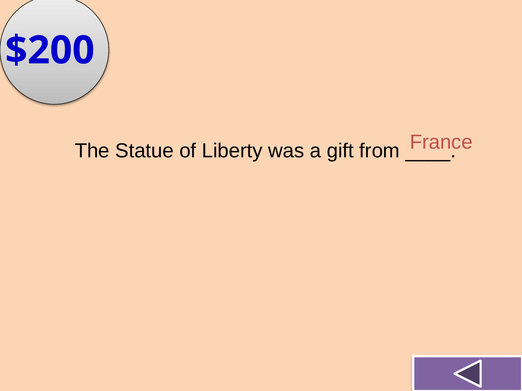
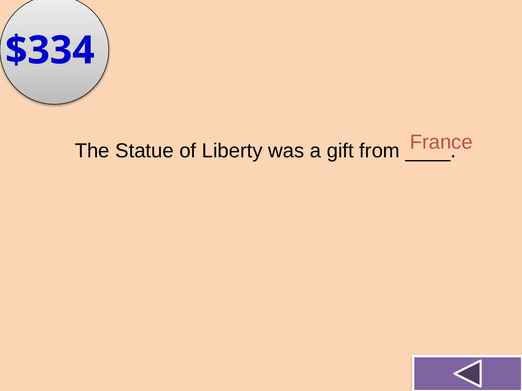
$200: $200 -> $334
